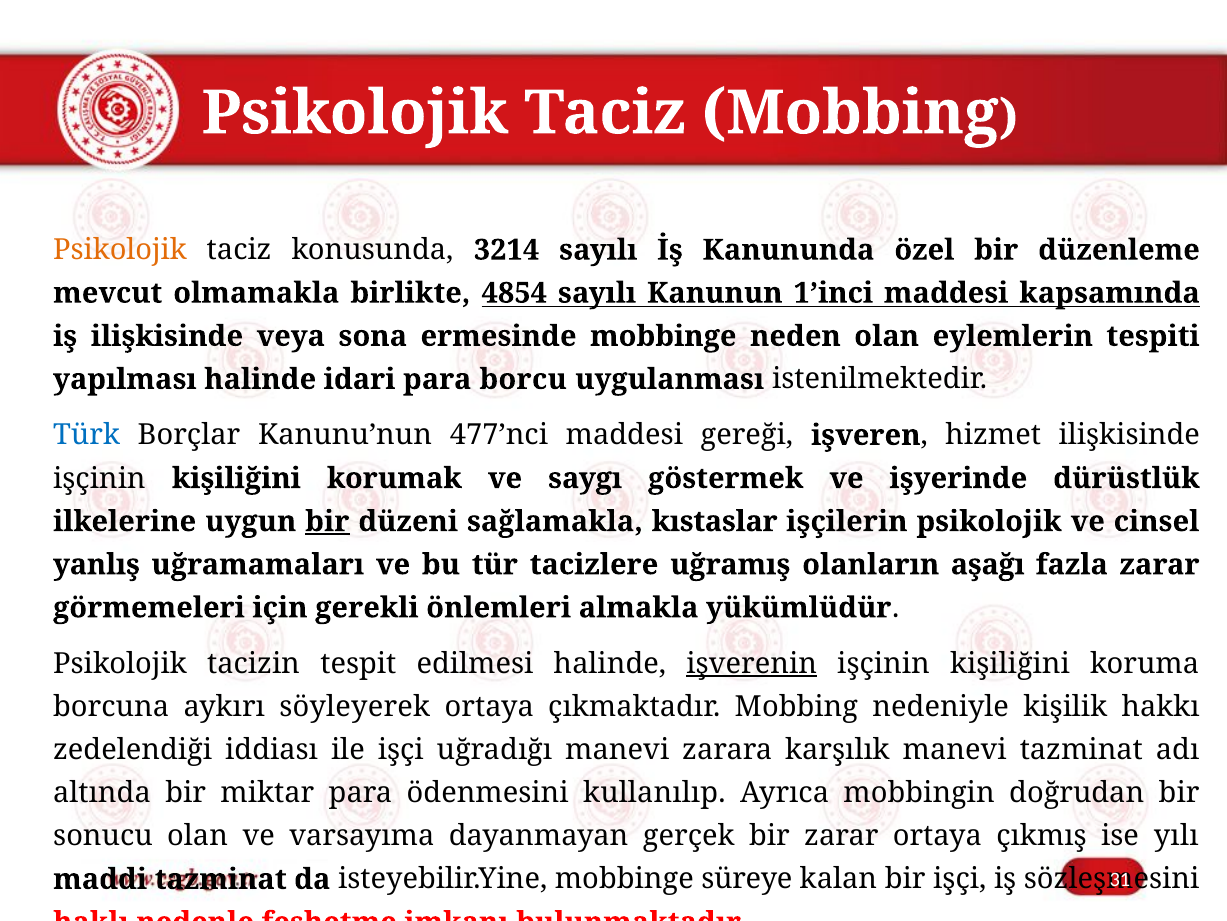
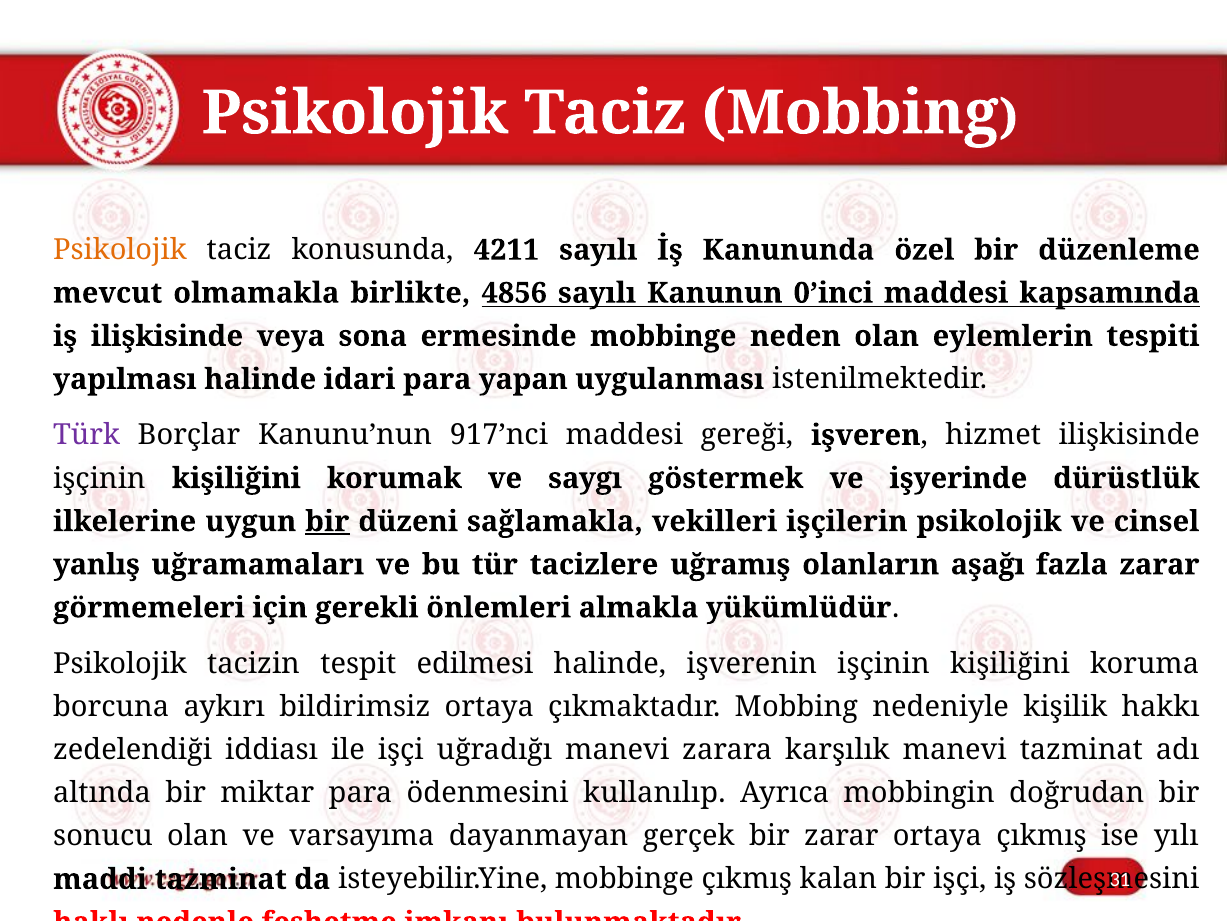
3214: 3214 -> 4211
4854: 4854 -> 4856
1’inci: 1’inci -> 0’inci
borcu: borcu -> yapan
Türk colour: blue -> purple
477’nci: 477’nci -> 917’nci
kıstaslar: kıstaslar -> vekilleri
işverenin underline: present -> none
söyleyerek: söyleyerek -> bildirimsiz
mobbinge süreye: süreye -> çıkmış
